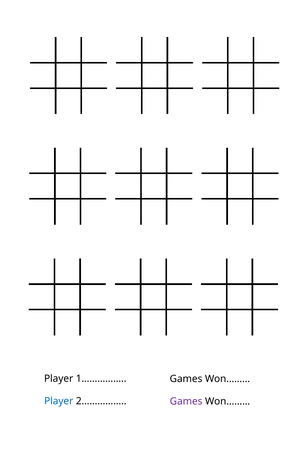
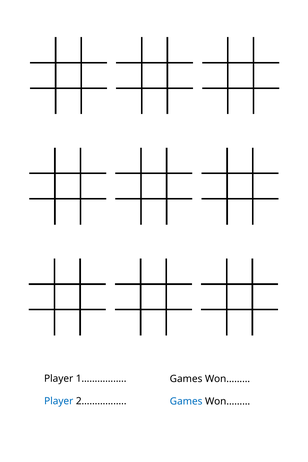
Games at (186, 401) colour: purple -> blue
